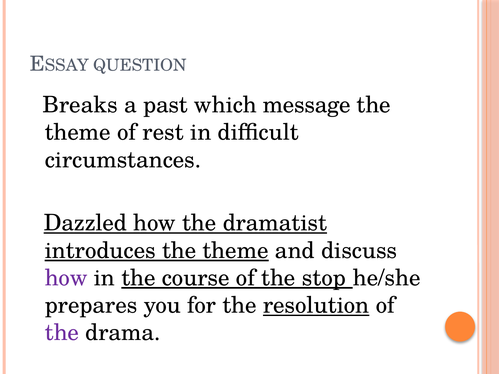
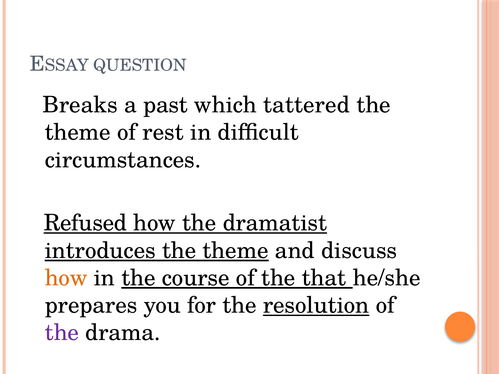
message: message -> tattered
Dazzled: Dazzled -> Refused
how at (66, 278) colour: purple -> orange
stop: stop -> that
